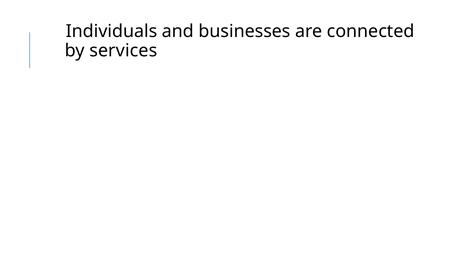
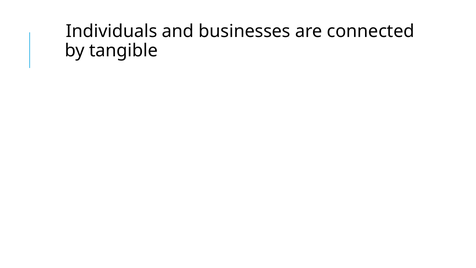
services: services -> tangible
